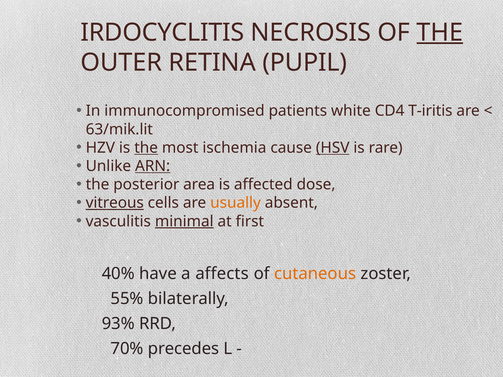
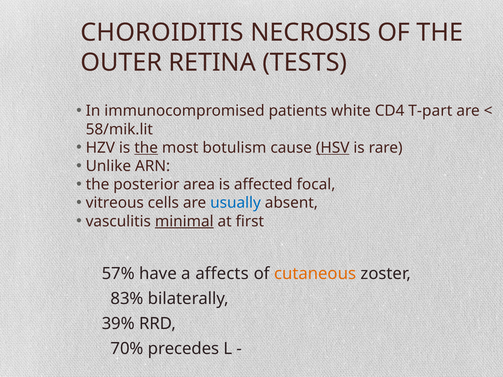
IRDOCYCLITIS: IRDOCYCLITIS -> CHOROIDITIS
THE at (440, 32) underline: present -> none
PUPIL: PUPIL -> TESTS
T-iritis: T-iritis -> T-part
63/mik.lit: 63/mik.lit -> 58/mik.lit
ischemia: ischemia -> botulism
ARN underline: present -> none
dose: dose -> focal
vitreous underline: present -> none
usually colour: orange -> blue
40%: 40% -> 57%
55%: 55% -> 83%
93%: 93% -> 39%
